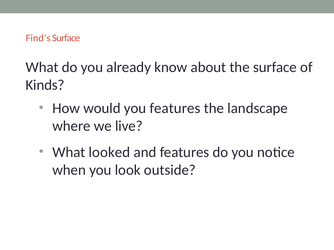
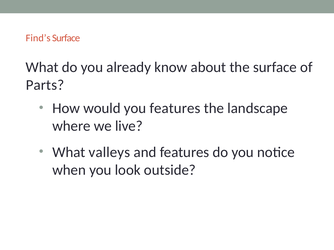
Kinds: Kinds -> Parts
looked: looked -> valleys
